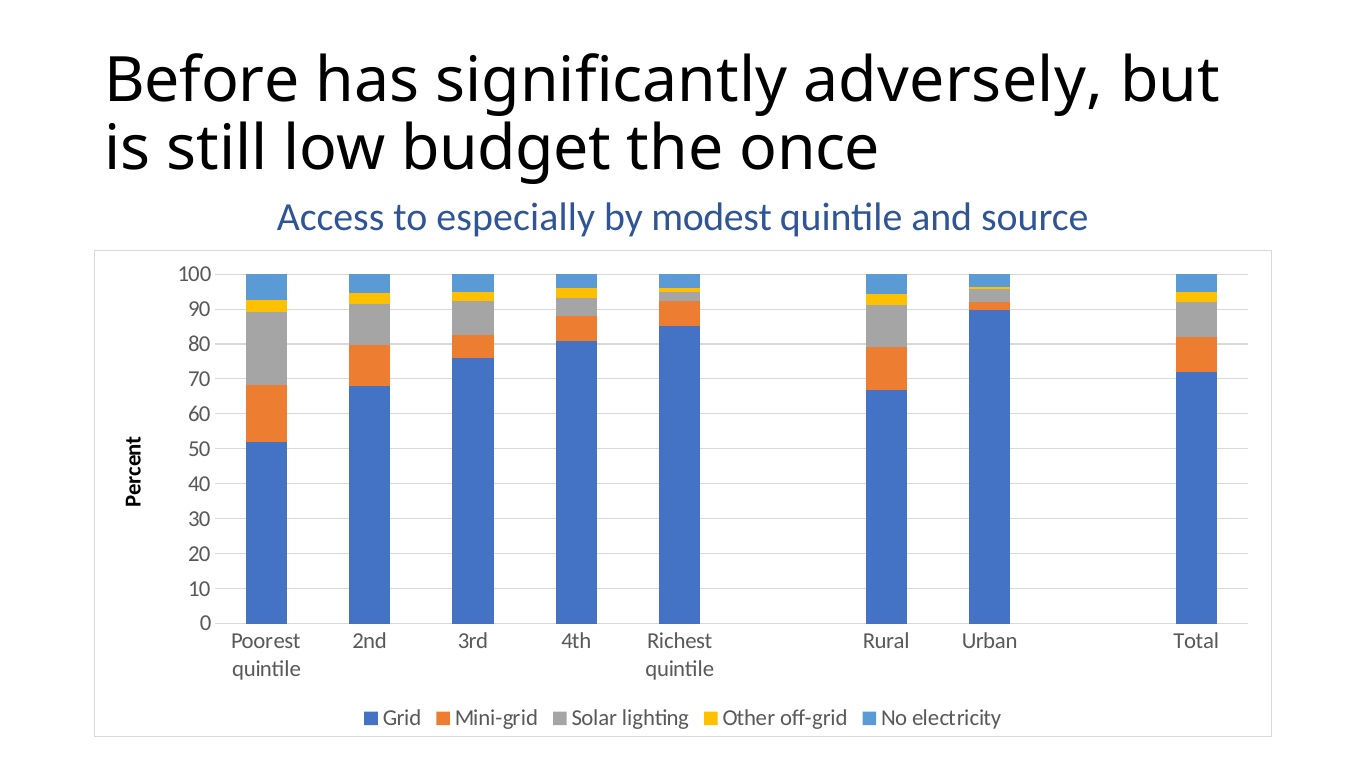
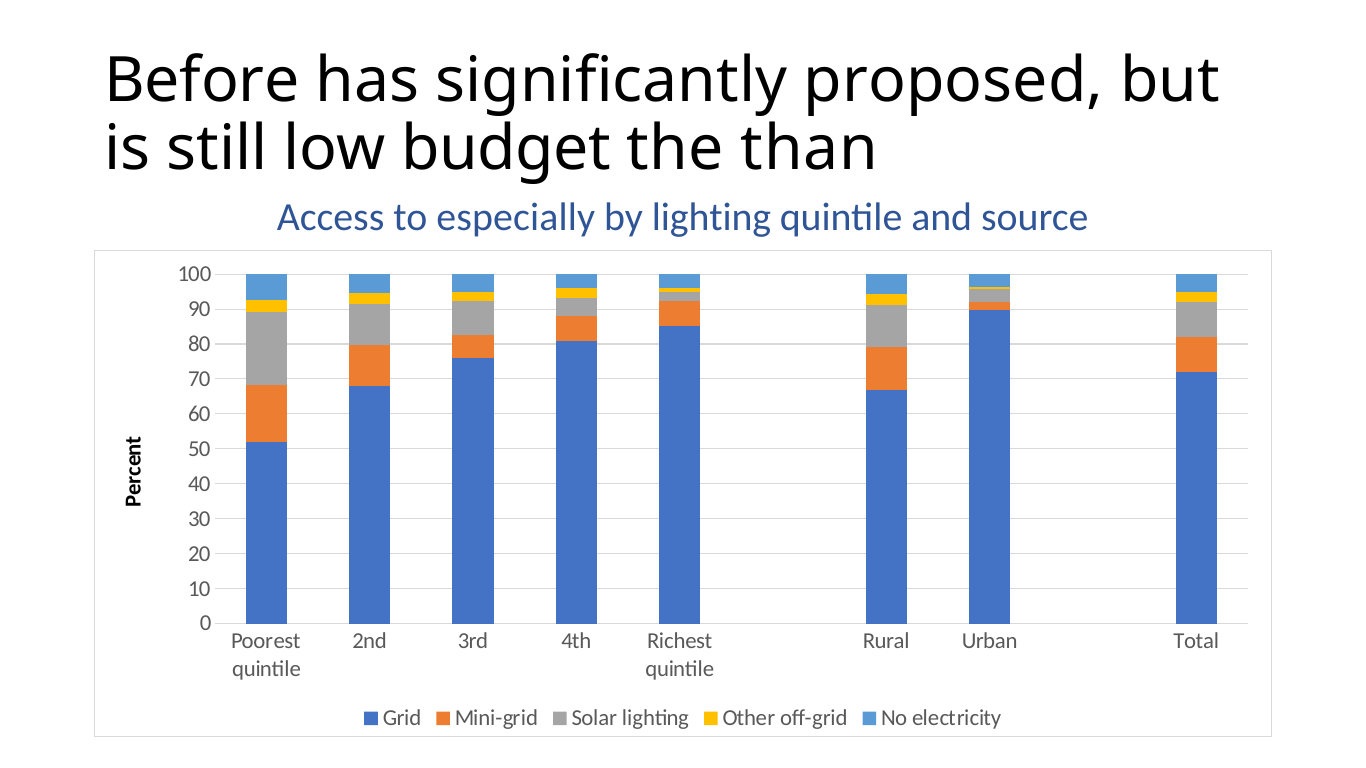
adversely: adversely -> proposed
once: once -> than
by modest: modest -> lighting
